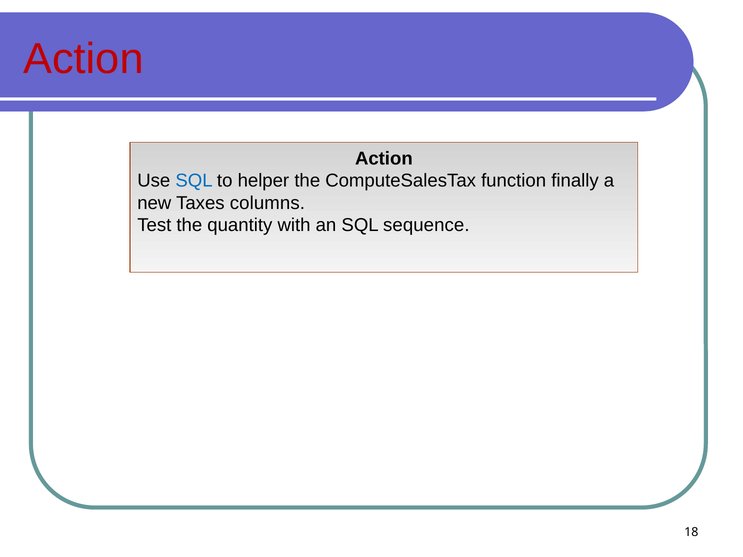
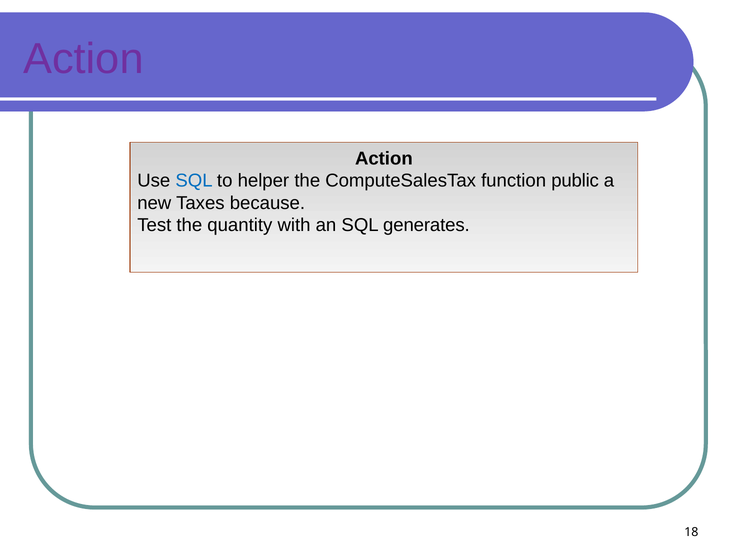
Action at (83, 59) colour: red -> purple
finally: finally -> public
columns: columns -> because
sequence: sequence -> generates
